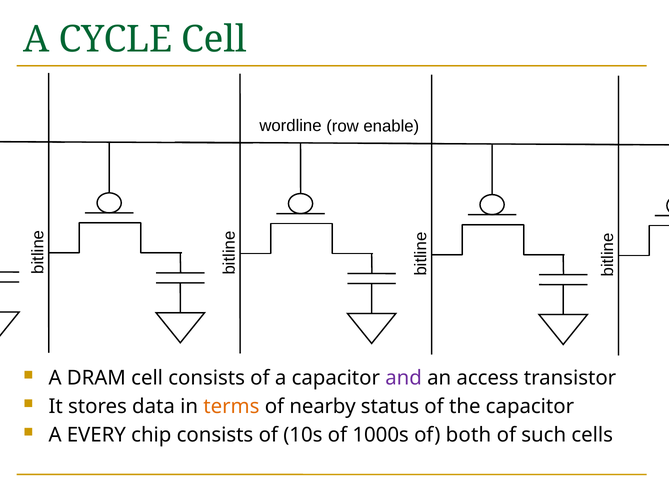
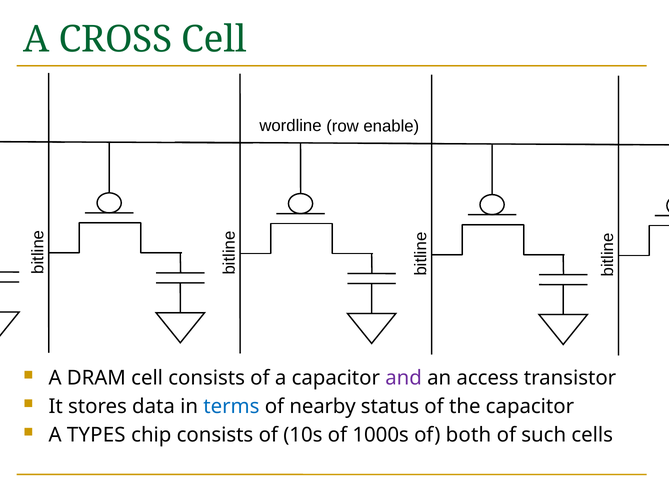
CYCLE: CYCLE -> CROSS
terms colour: orange -> blue
EVERY: EVERY -> TYPES
